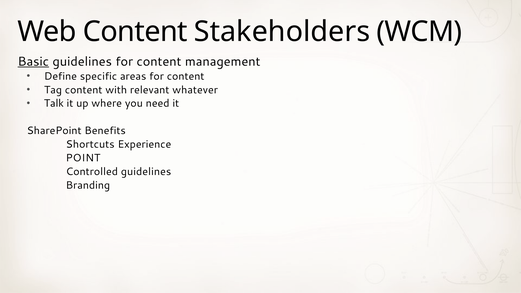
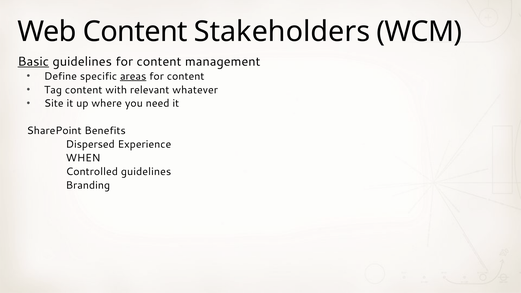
areas underline: none -> present
Talk: Talk -> Site
Shortcuts: Shortcuts -> Dispersed
POINT: POINT -> WHEN
